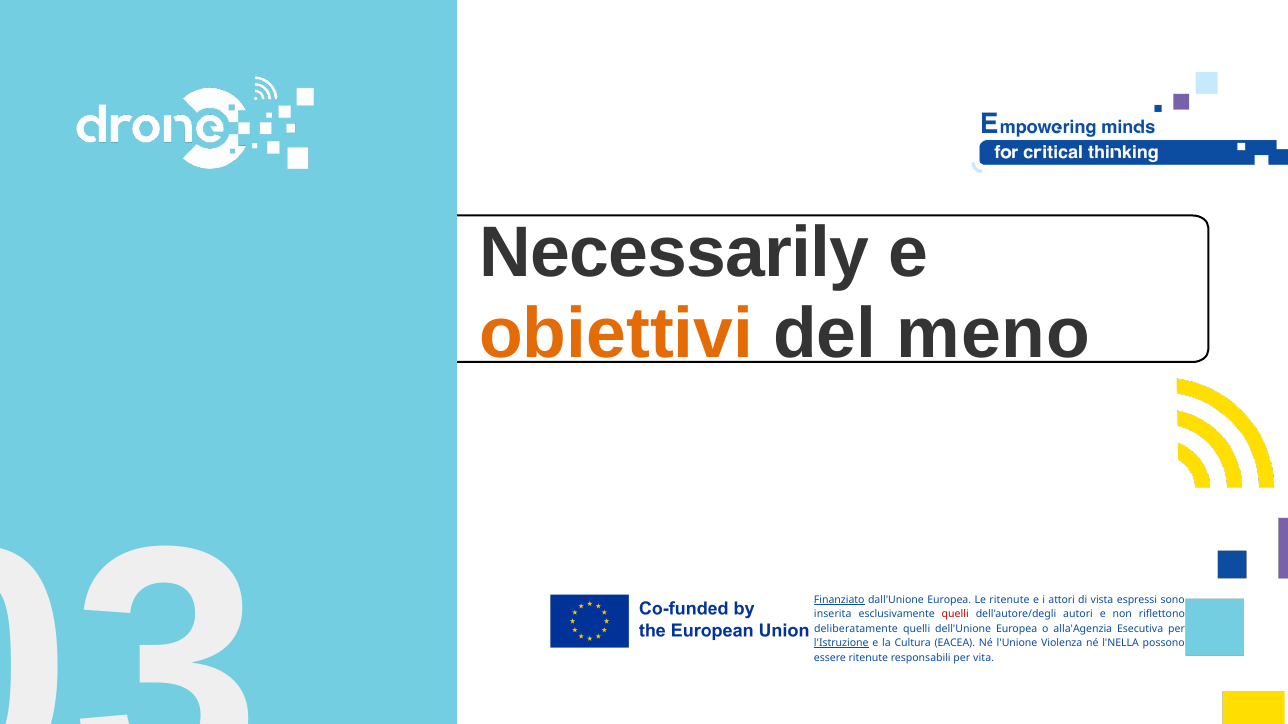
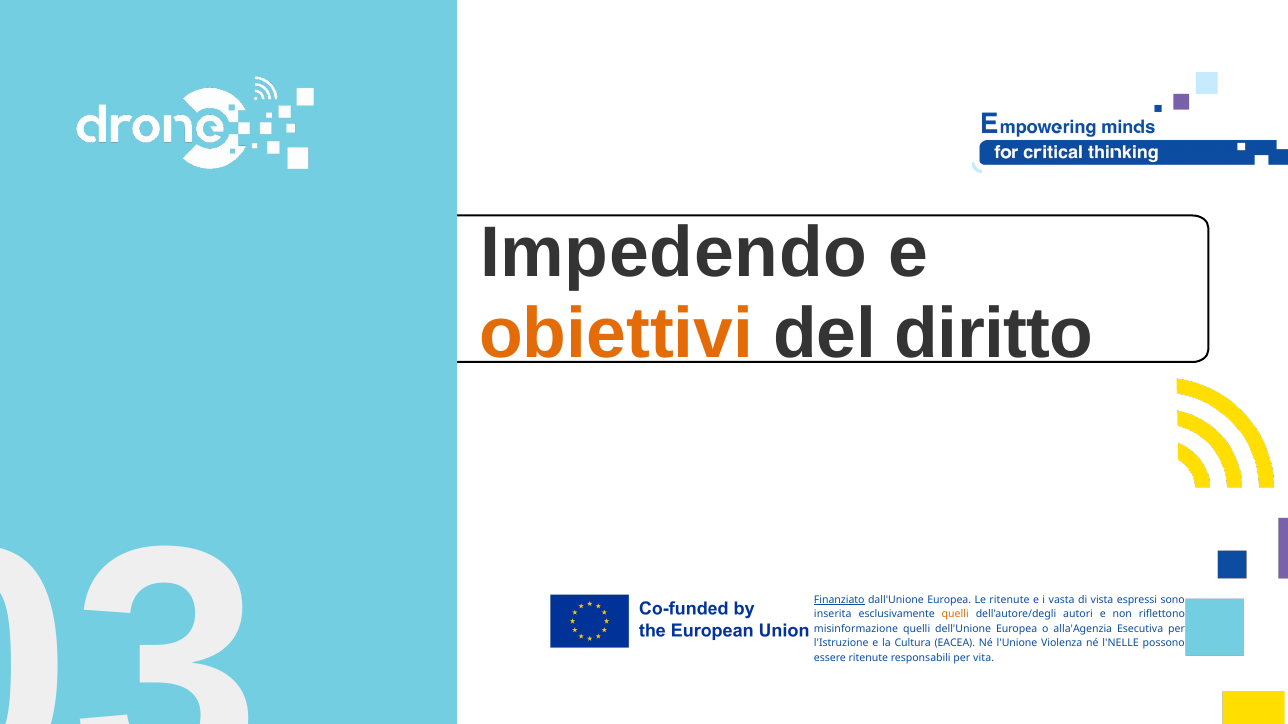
Necessarily: Necessarily -> Impedendo
meno: meno -> diritto
attori: attori -> vasta
quelli at (955, 615) colour: red -> orange
deliberatamente: deliberatamente -> misinformazione
l'Istruzione underline: present -> none
l'NELLA: l'NELLA -> l'NELLE
